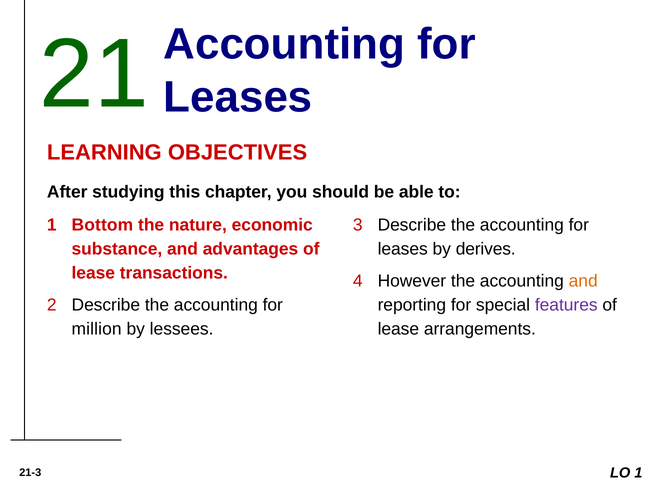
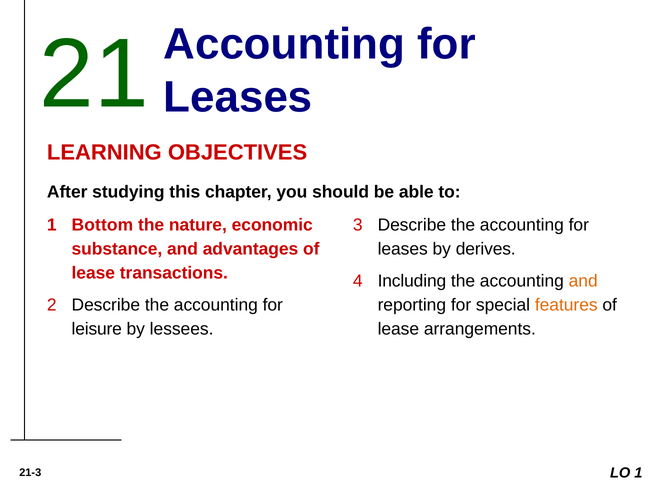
However: However -> Including
features colour: purple -> orange
million: million -> leisure
